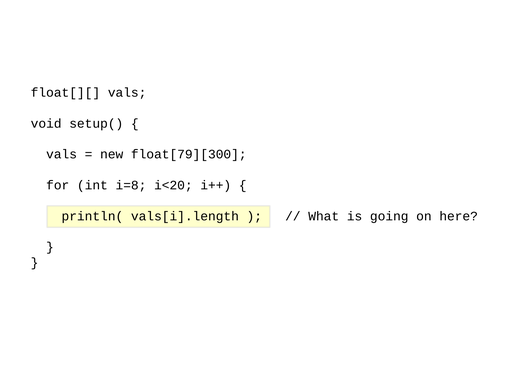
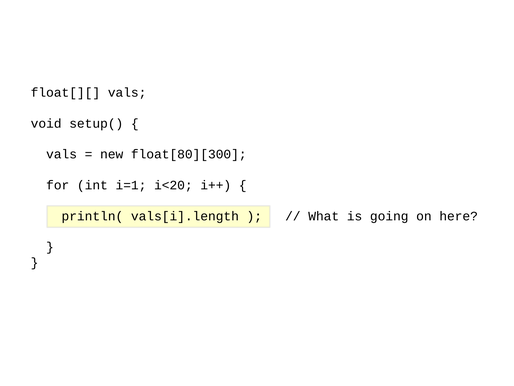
float[79][300: float[79][300 -> float[80][300
i=8: i=8 -> i=1
